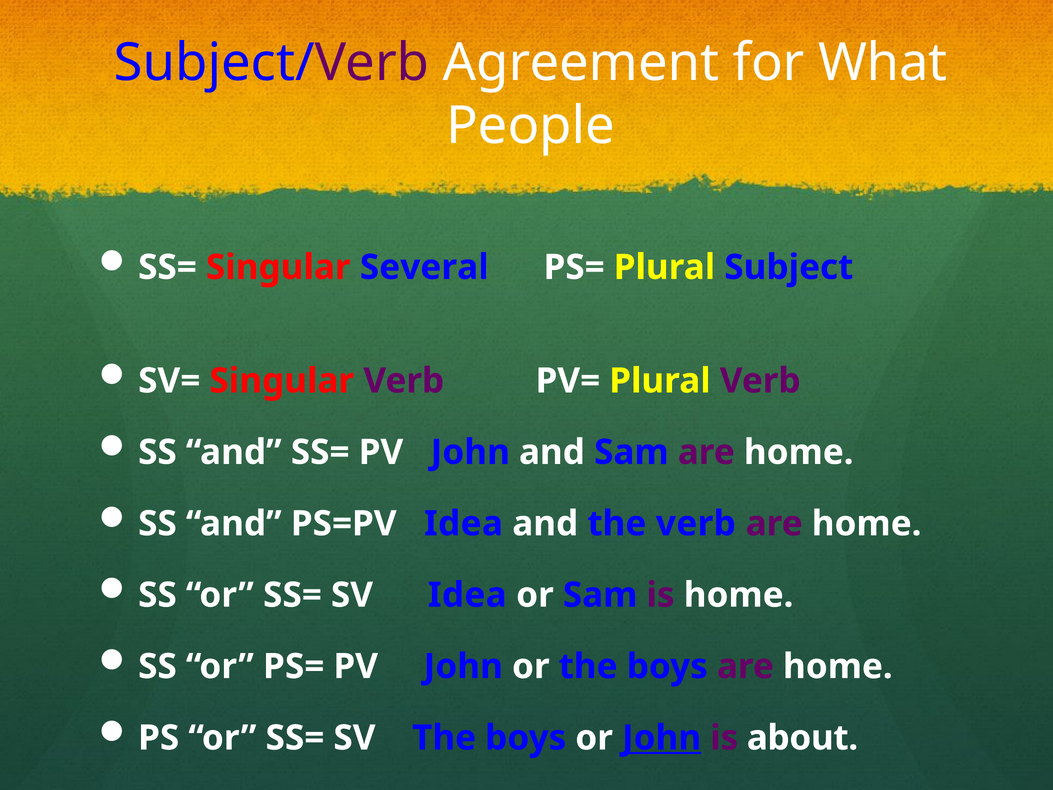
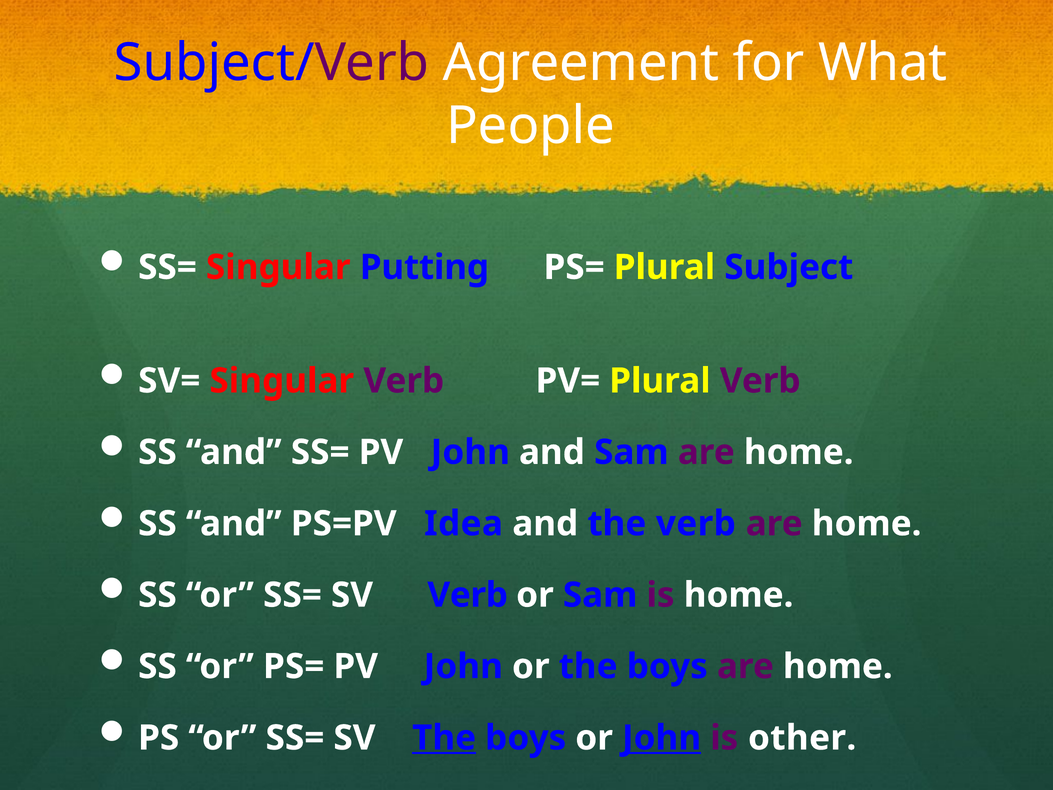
Several: Several -> Putting
SV Idea: Idea -> Verb
The at (444, 738) underline: none -> present
about: about -> other
